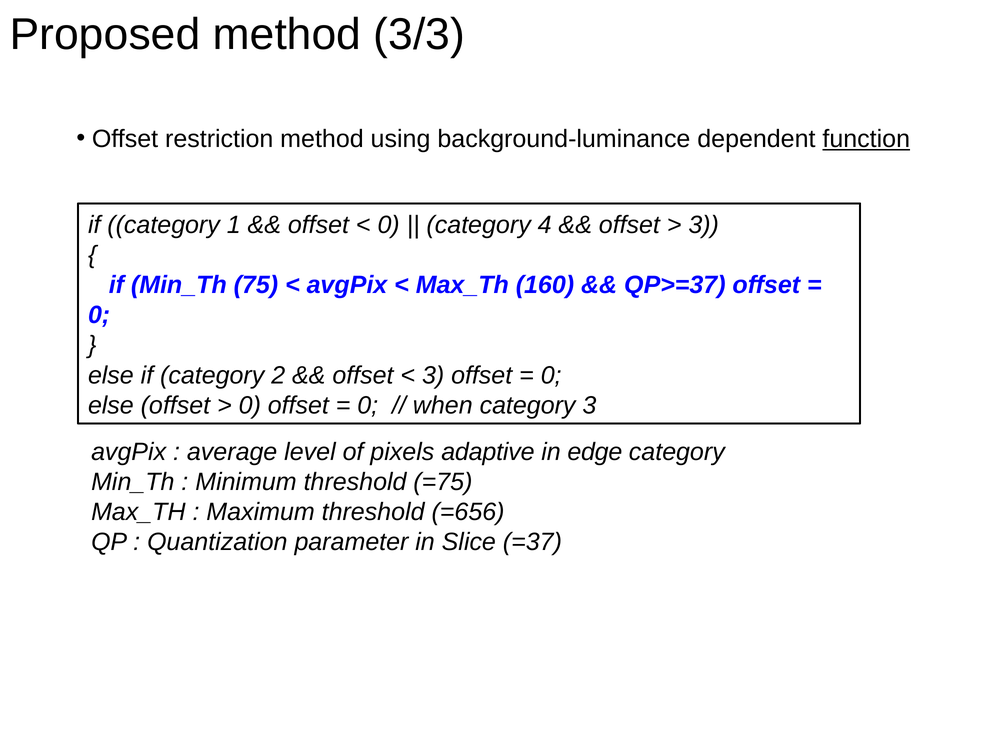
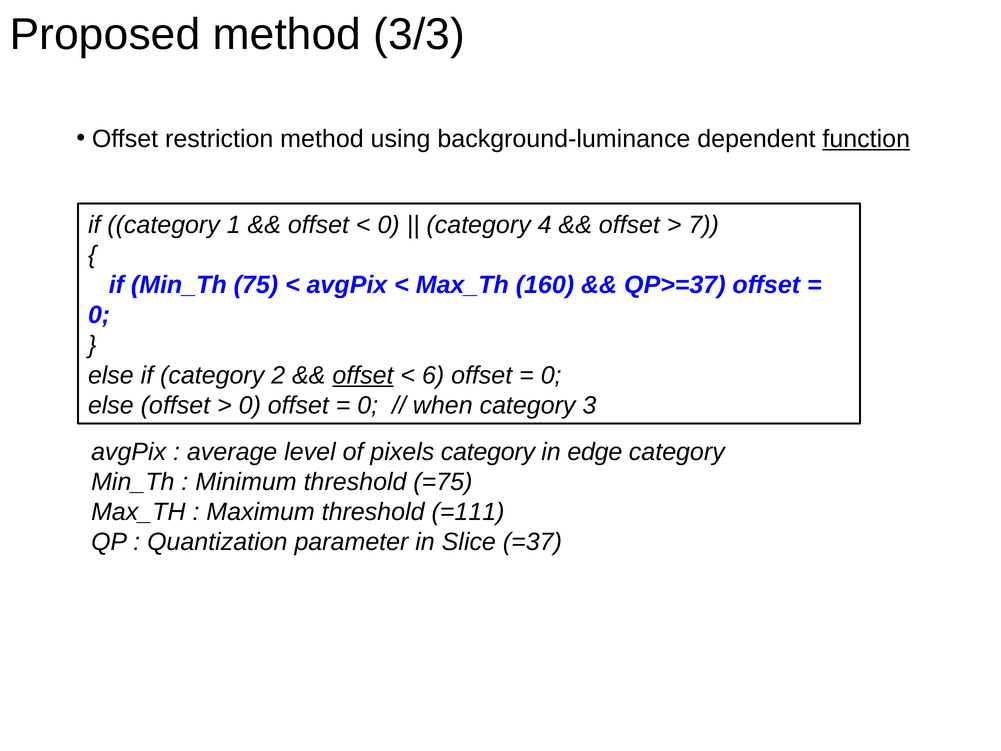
3 at (704, 225): 3 -> 7
offset at (363, 375) underline: none -> present
3 at (433, 375): 3 -> 6
pixels adaptive: adaptive -> category
=656: =656 -> =111
